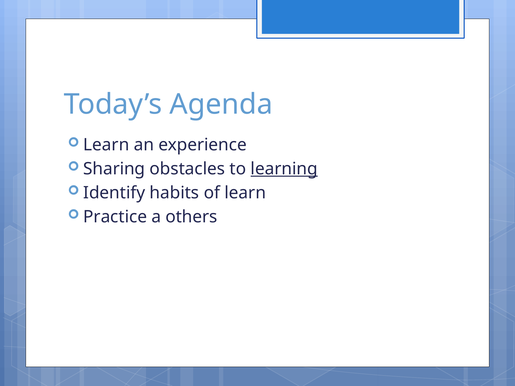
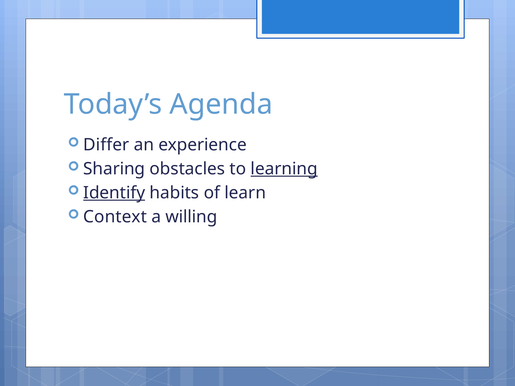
Learn at (106, 145): Learn -> Differ
Identify underline: none -> present
Practice: Practice -> Context
others: others -> willing
